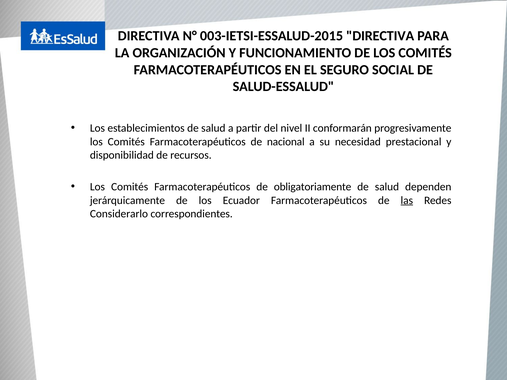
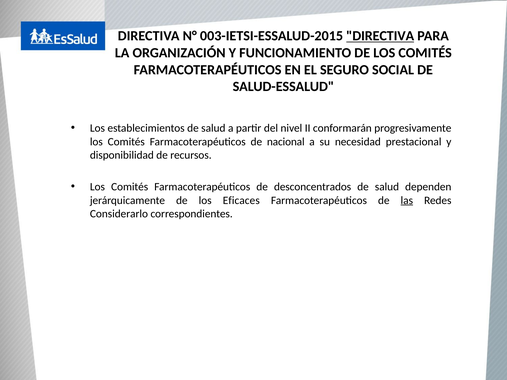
DIRECTIVA at (380, 36) underline: none -> present
obligatoriamente: obligatoriamente -> desconcentrados
Ecuador: Ecuador -> Eficaces
